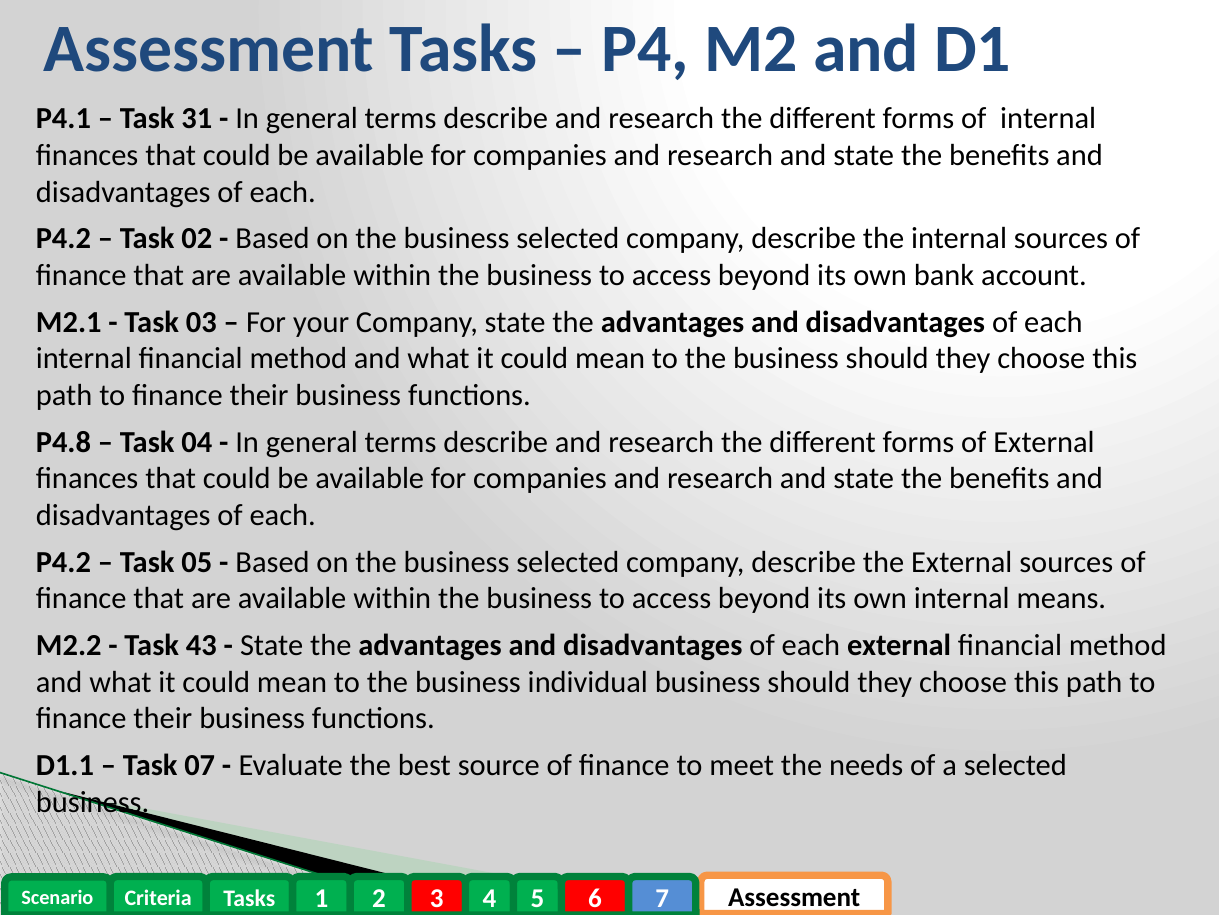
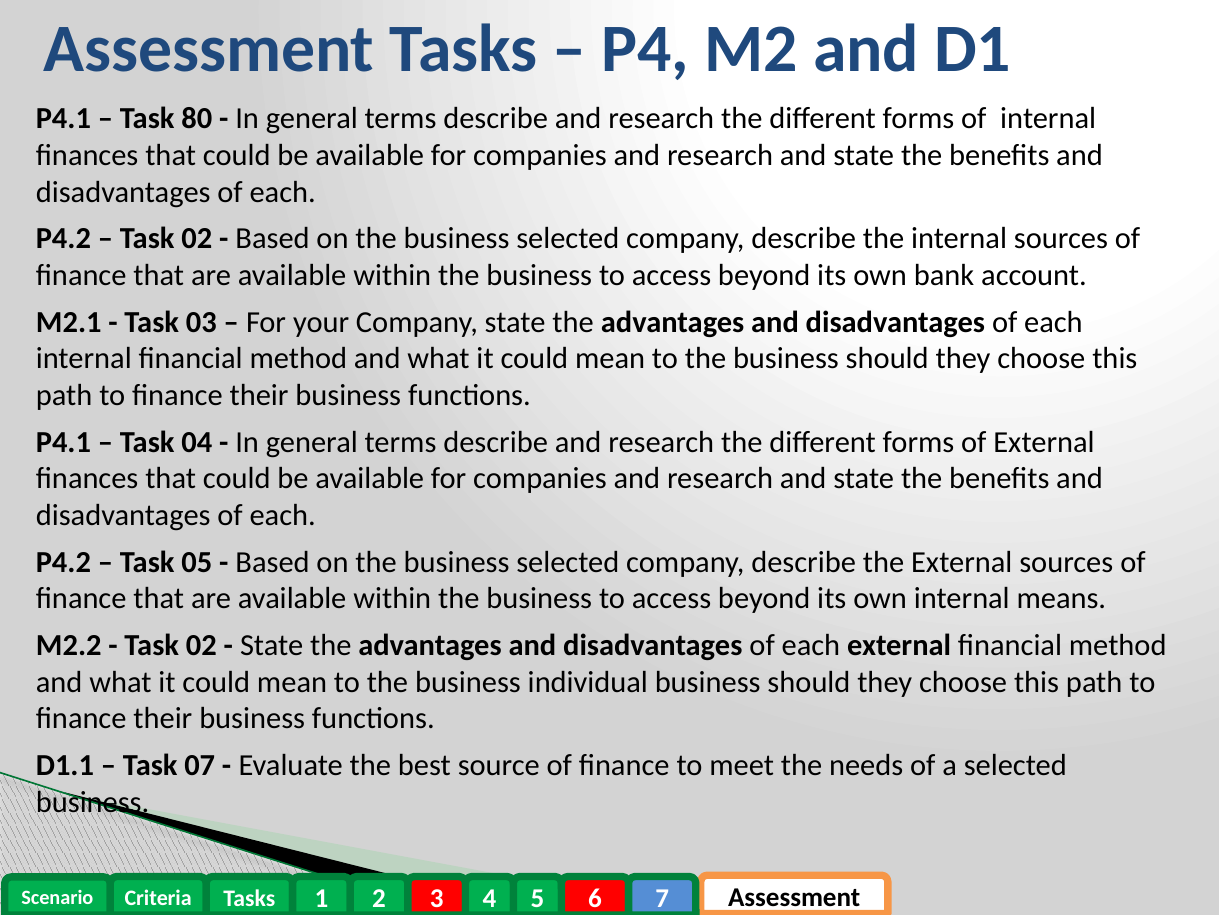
31: 31 -> 80
P4.8 at (63, 442): P4.8 -> P4.1
43 at (201, 645): 43 -> 02
